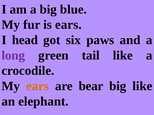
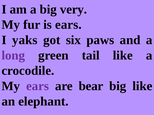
blue: blue -> very
head: head -> yaks
ears at (38, 86) colour: orange -> purple
